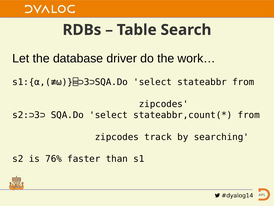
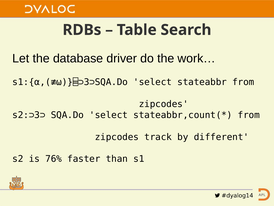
searching: searching -> different
